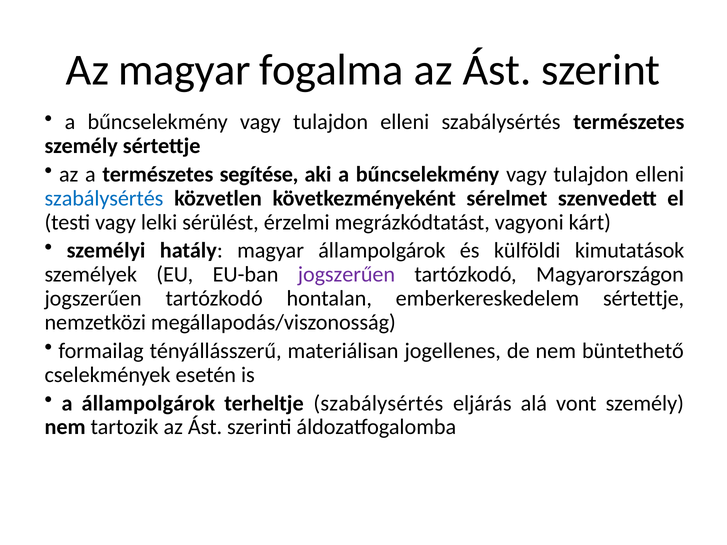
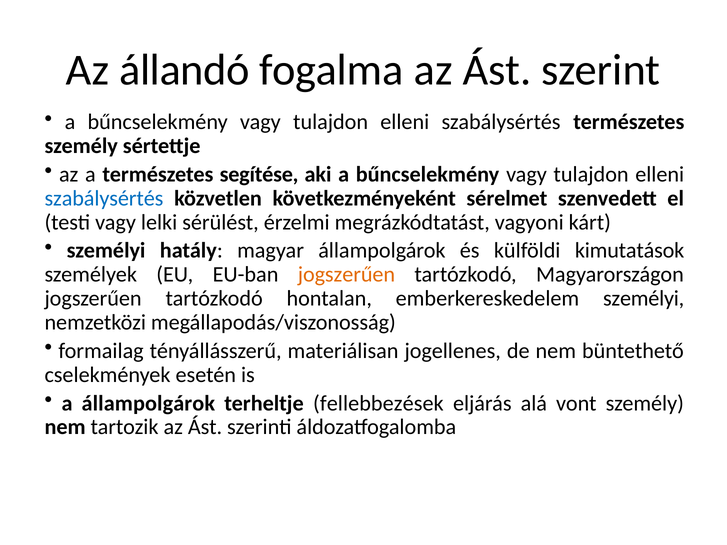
Az magyar: magyar -> állandó
jogszerűen at (346, 275) colour: purple -> orange
emberkereskedelem sértettje: sértettje -> személyi
terheltje szabálysértés: szabálysértés -> fellebbezések
